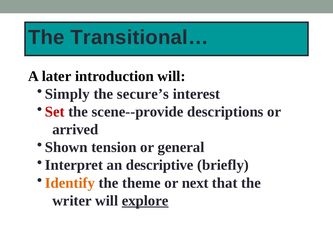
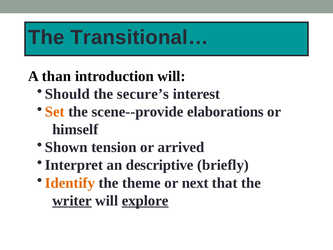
later: later -> than
Simply: Simply -> Should
Set colour: red -> orange
descriptions: descriptions -> elaborations
arrived: arrived -> himself
general: general -> arrived
writer underline: none -> present
